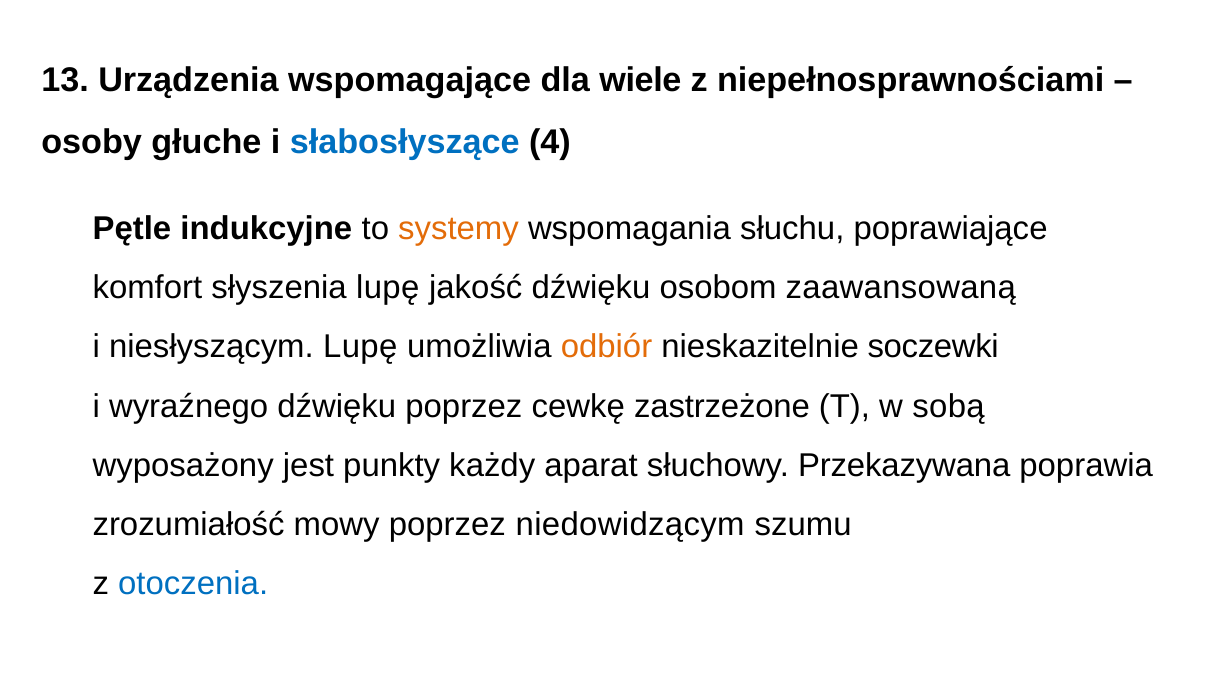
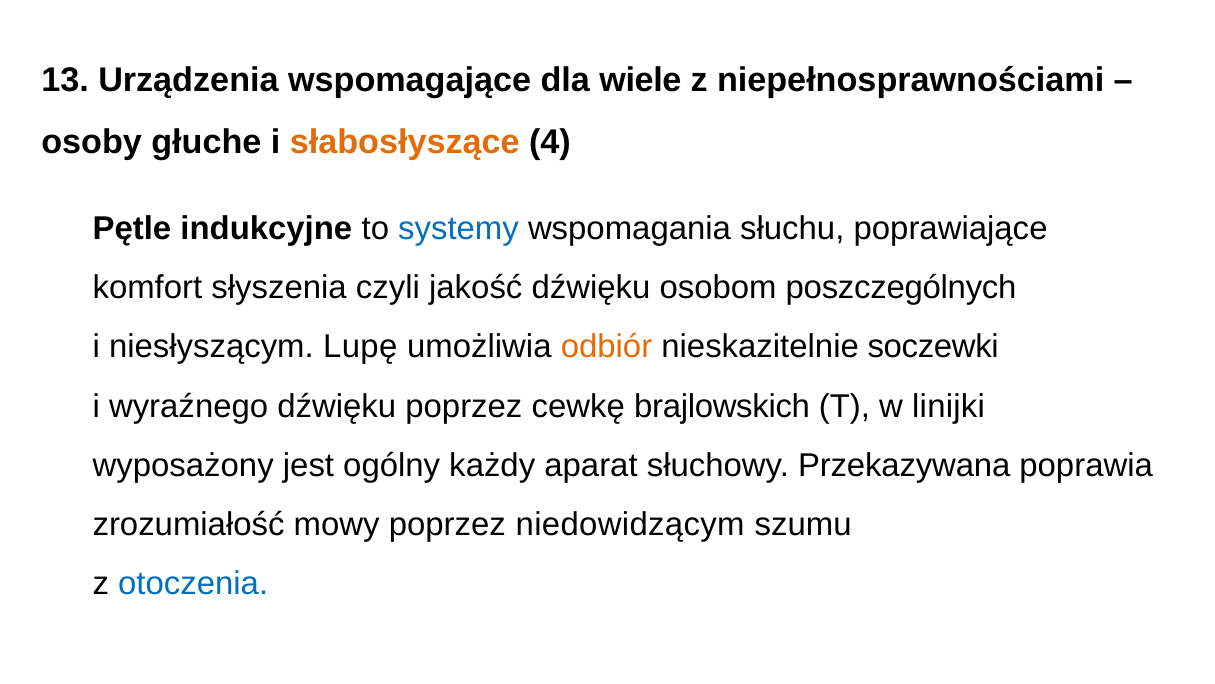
słabosłyszące colour: blue -> orange
systemy colour: orange -> blue
słyszenia lupę: lupę -> czyli
zaawansowaną: zaawansowaną -> poszczególnych
zastrzeżone: zastrzeżone -> brajlowskich
sobą: sobą -> linijki
punkty: punkty -> ogólny
